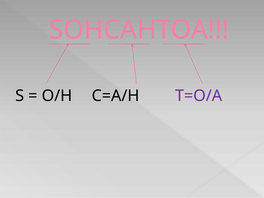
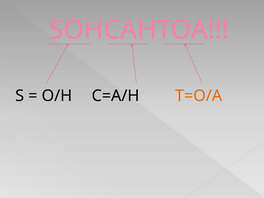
T=O/A colour: purple -> orange
